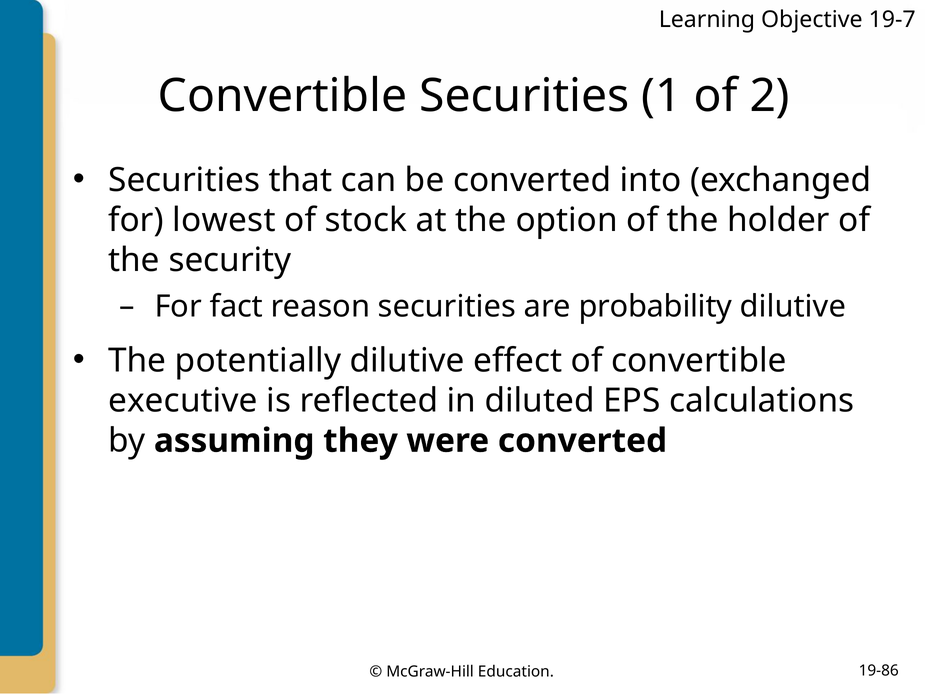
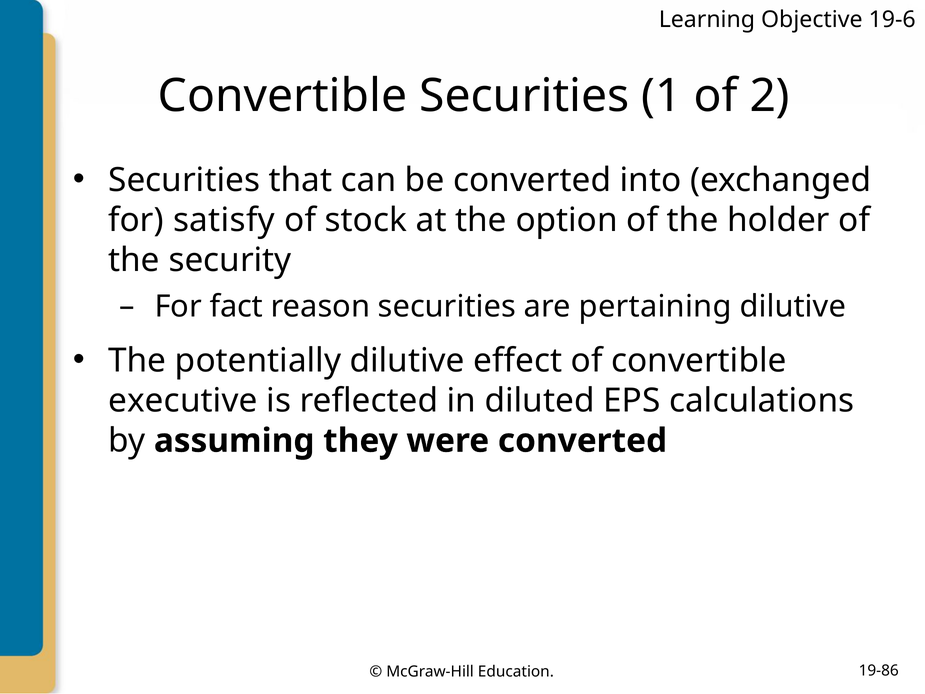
19-7: 19-7 -> 19-6
lowest: lowest -> satisfy
probability: probability -> pertaining
